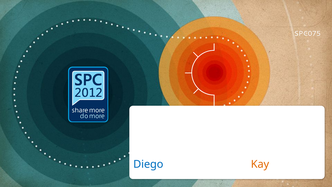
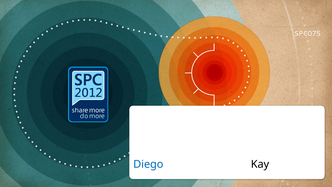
Kay colour: orange -> black
